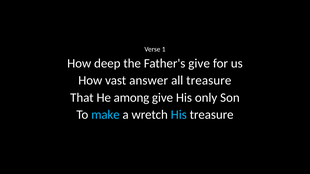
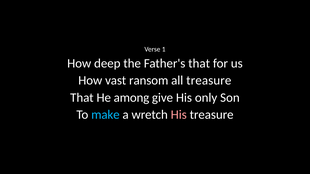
Father's give: give -> that
answer: answer -> ransom
His at (179, 115) colour: light blue -> pink
